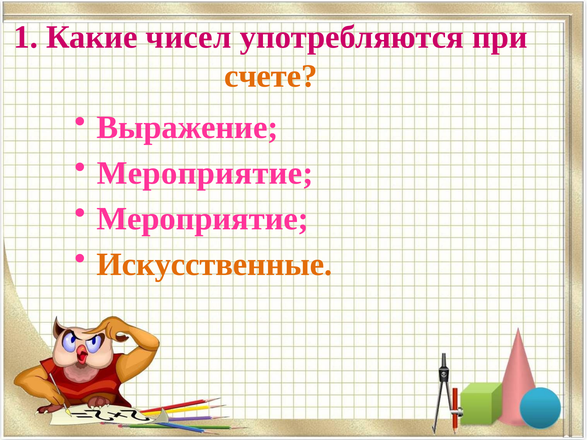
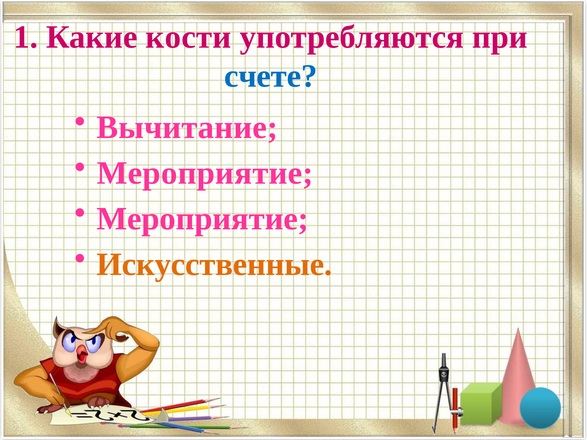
чисел: чисел -> кости
счете colour: orange -> blue
Выражение: Выражение -> Вычитание
